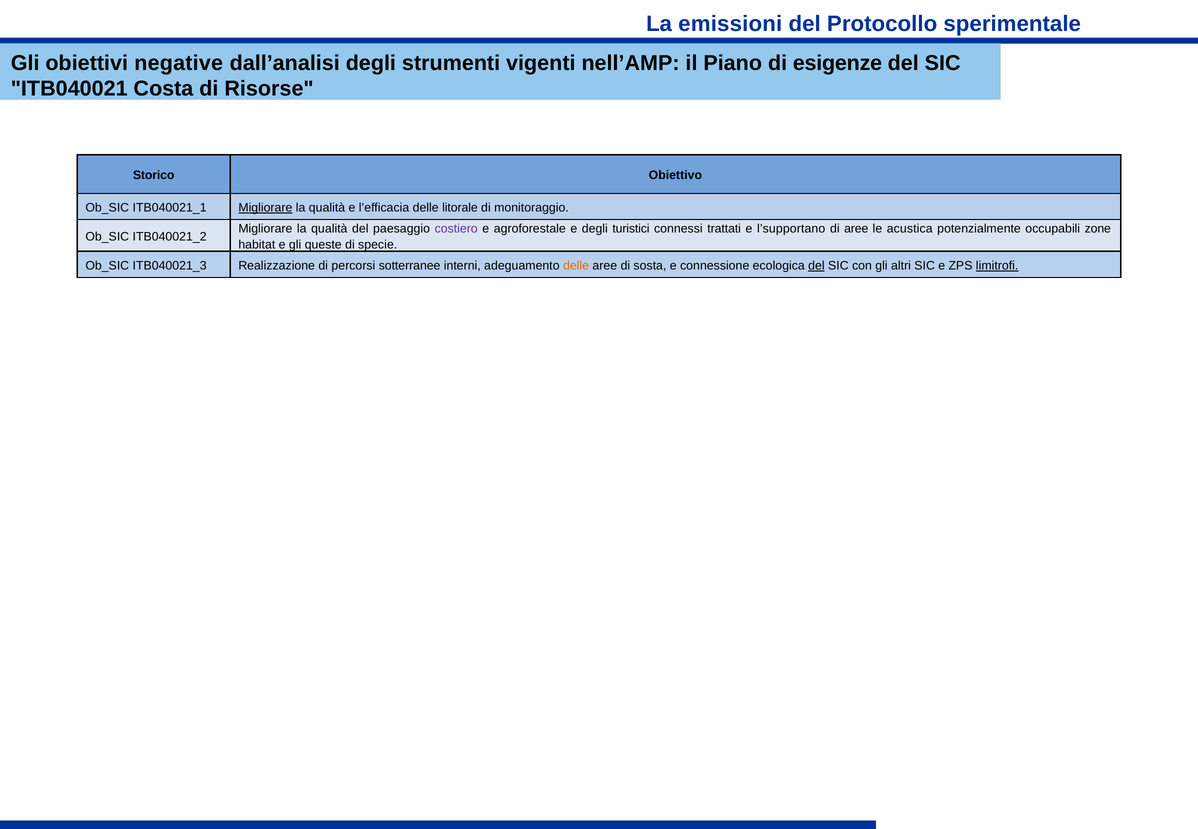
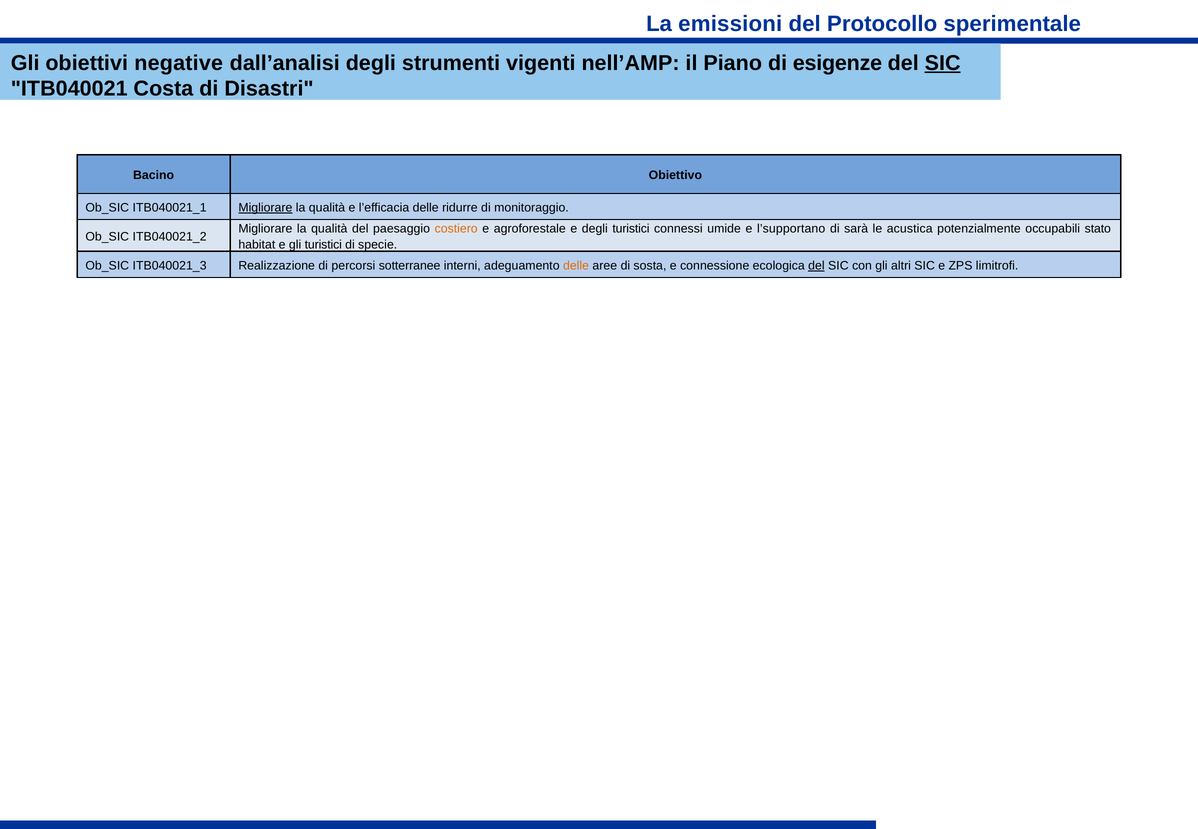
SIC at (943, 63) underline: none -> present
Risorse: Risorse -> Disastri
Storico: Storico -> Bacino
litorale: litorale -> ridurre
costiero colour: purple -> orange
trattati: trattati -> umide
di aree: aree -> sarà
zone: zone -> stato
gli queste: queste -> turistici
limitrofi underline: present -> none
